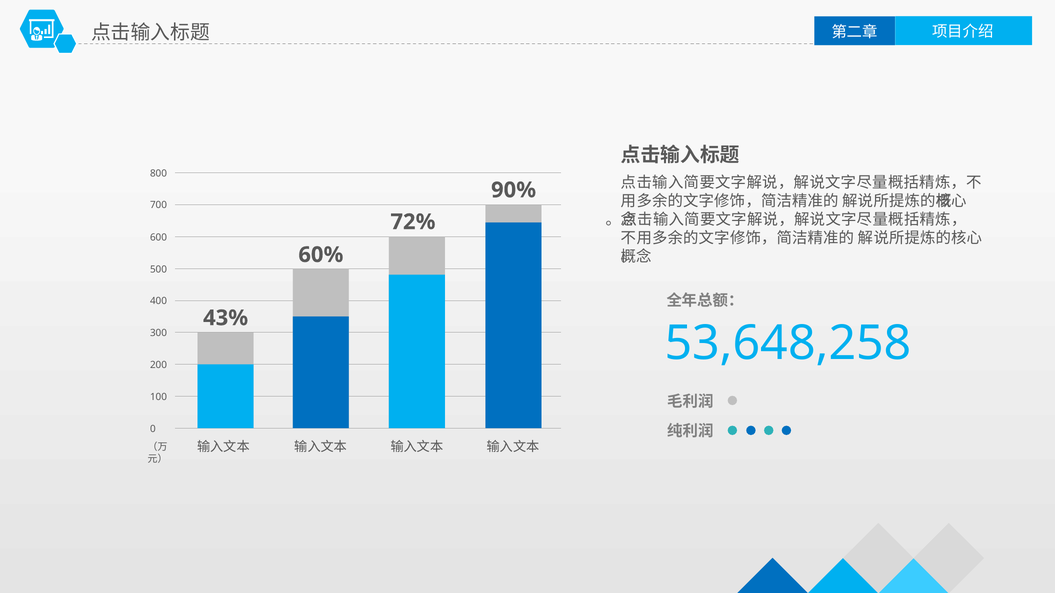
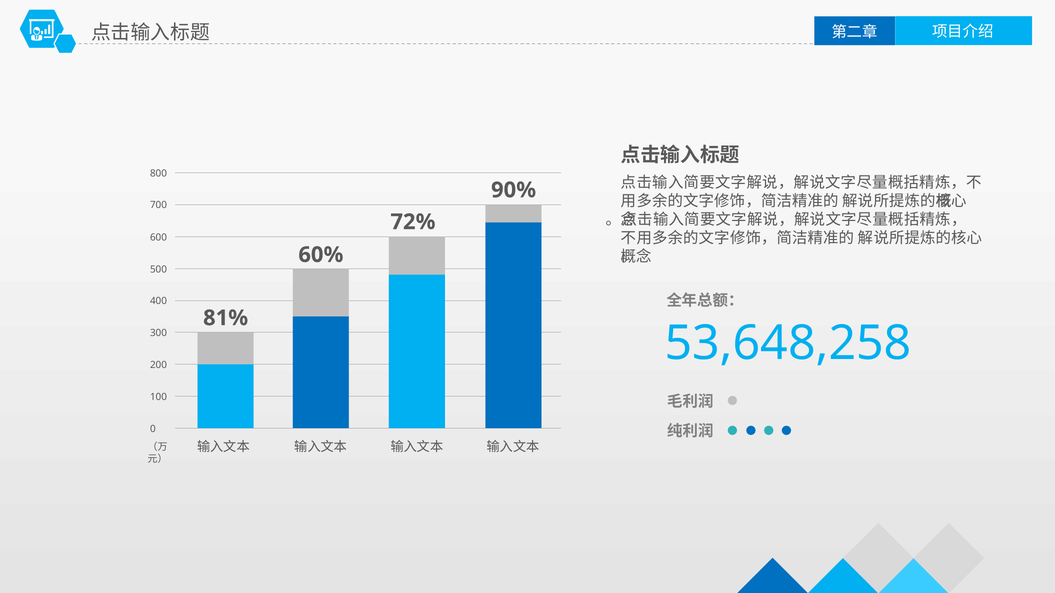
43%: 43% -> 81%
